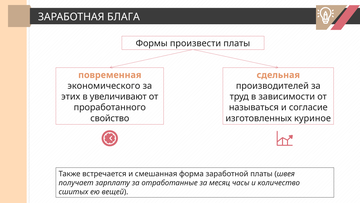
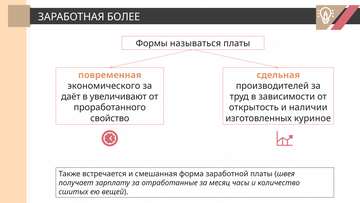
БЛАГА: БЛАГА -> БОЛЕЕ
произвести: произвести -> называться
этих: этих -> даёт
называться: называться -> открытость
согласие: согласие -> наличии
